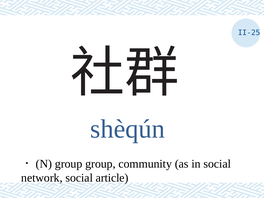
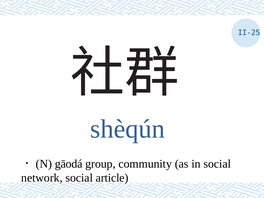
group at (69, 164): group -> gāodá
